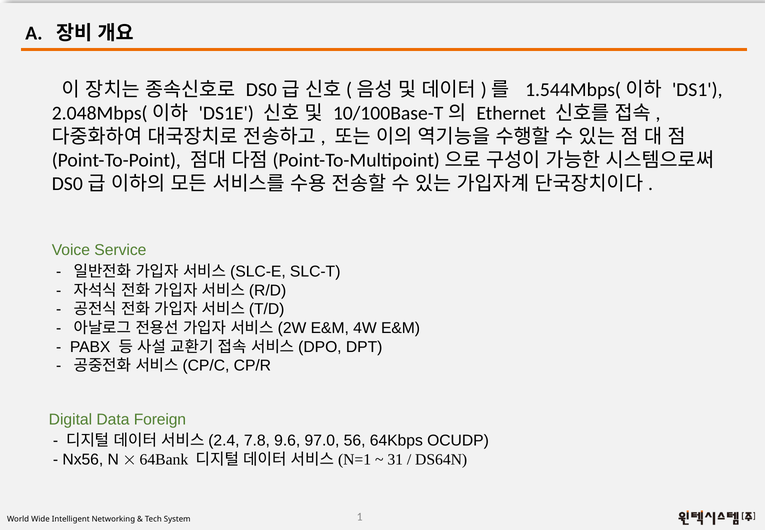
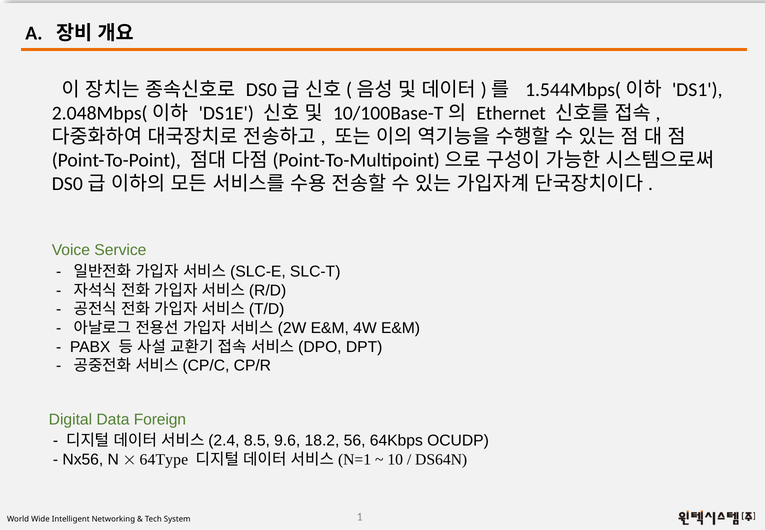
7.8: 7.8 -> 8.5
97.0: 97.0 -> 18.2
64Bank: 64Bank -> 64Type
31: 31 -> 10
